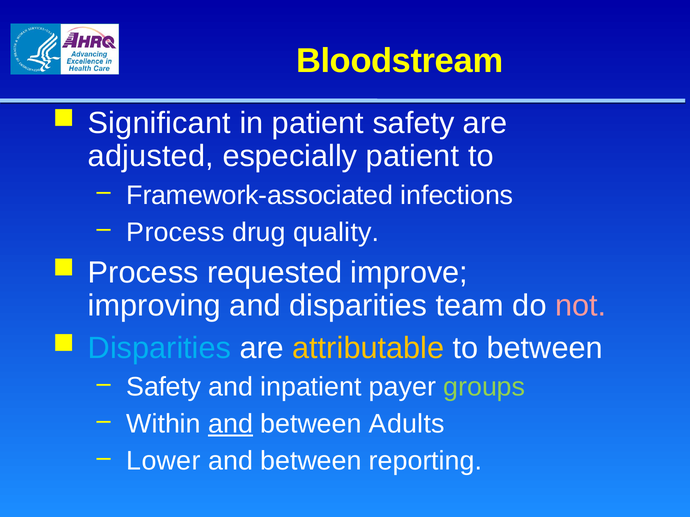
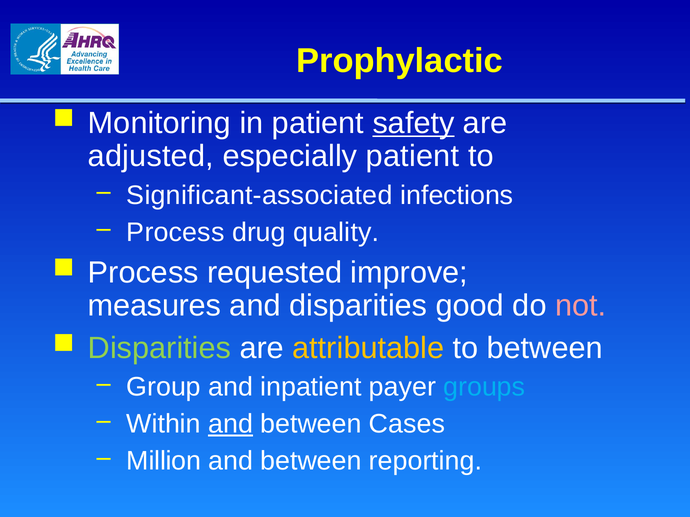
Bloodstream: Bloodstream -> Prophylactic
Significant: Significant -> Monitoring
safety at (414, 123) underline: none -> present
Framework-associated: Framework-associated -> Significant-associated
improving: improving -> measures
team: team -> good
Disparities at (159, 348) colour: light blue -> light green
Safety at (164, 387): Safety -> Group
groups colour: light green -> light blue
Adults: Adults -> Cases
Lower: Lower -> Million
